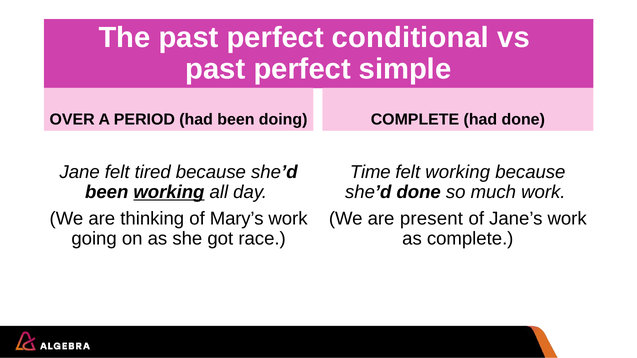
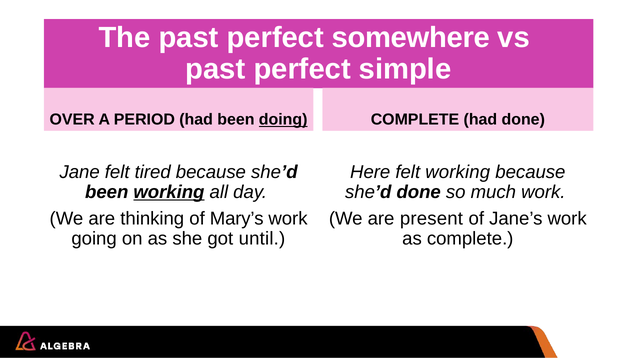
conditional: conditional -> somewhere
doing underline: none -> present
Time: Time -> Here
race: race -> until
